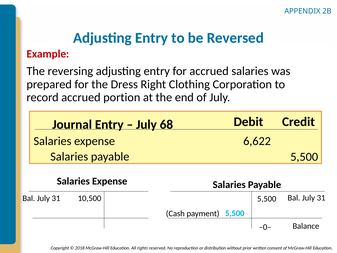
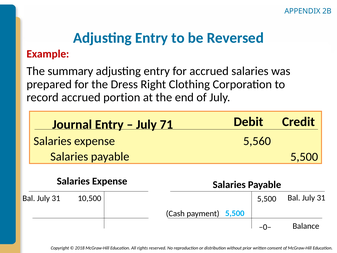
reversing: reversing -> summary
68: 68 -> 71
6,622: 6,622 -> 5,560
